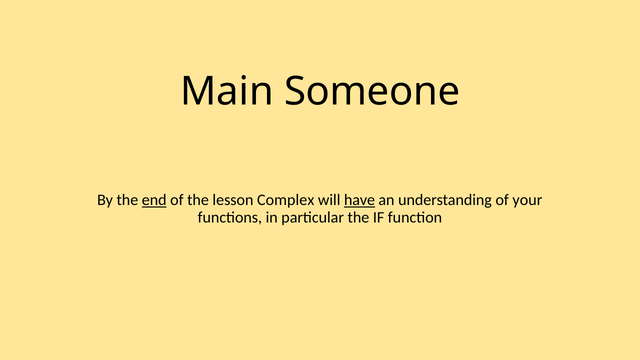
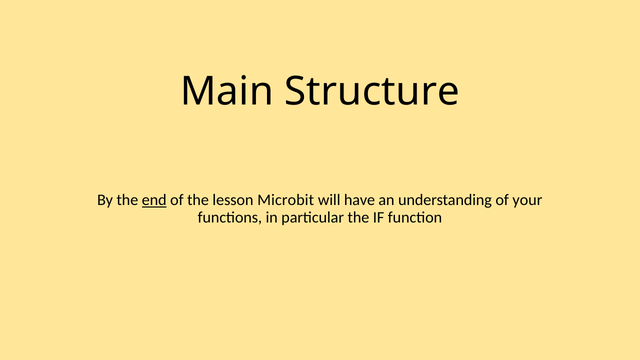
Someone: Someone -> Structure
Complex: Complex -> Microbit
have underline: present -> none
